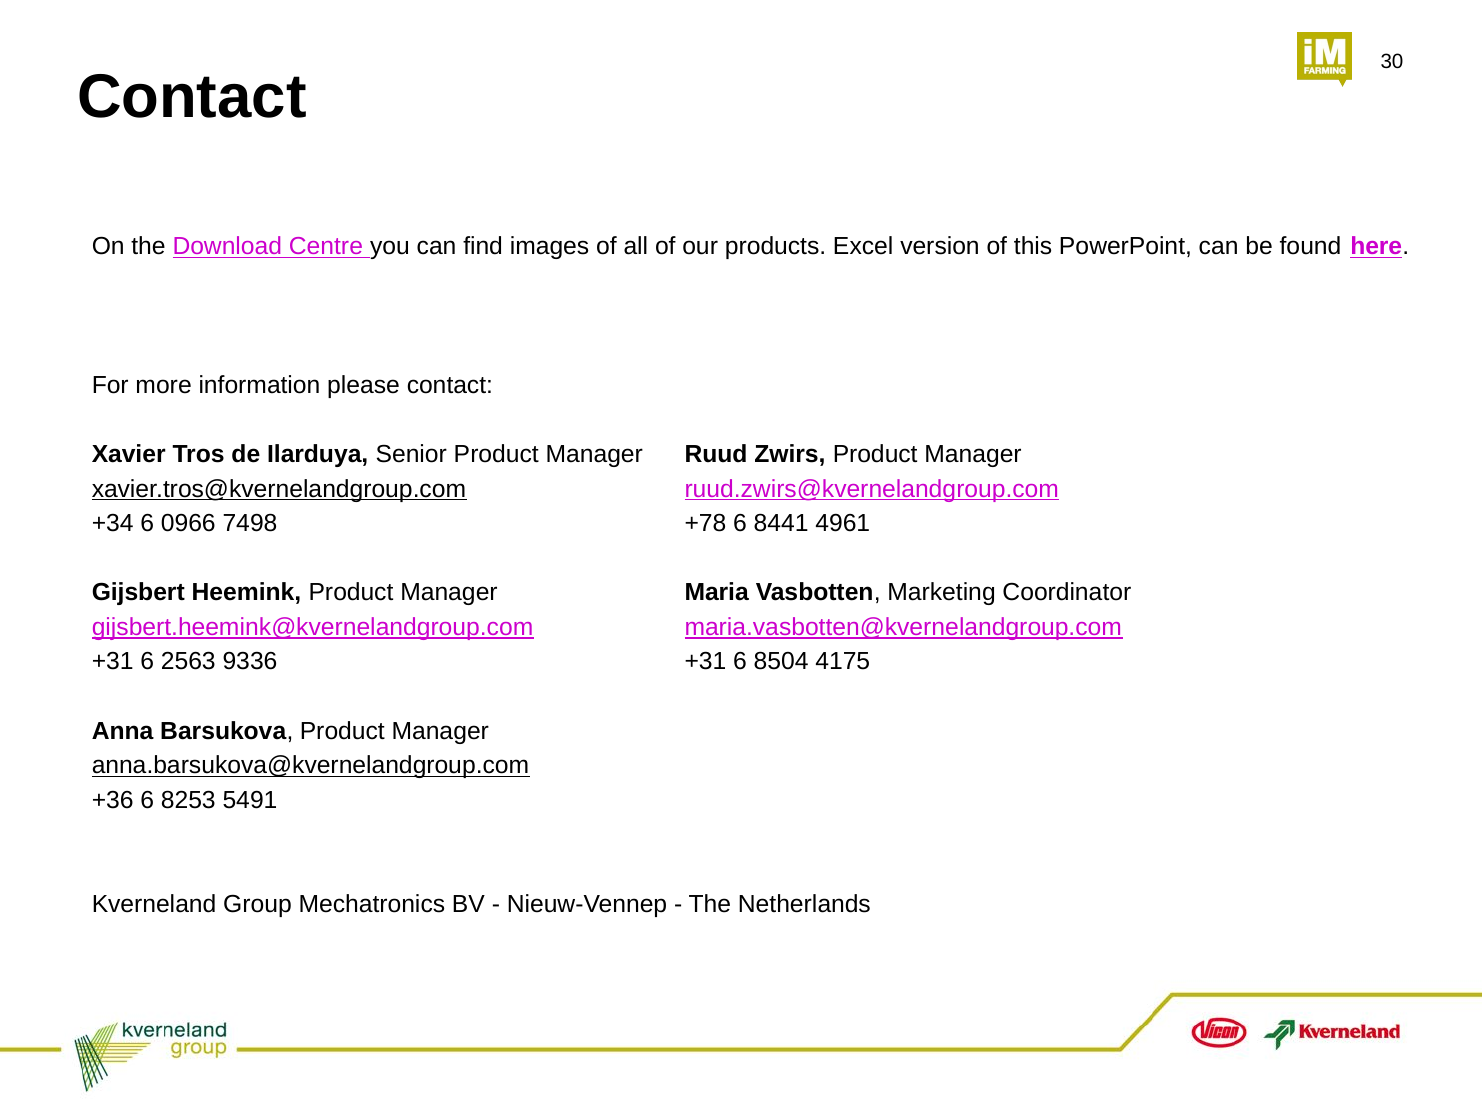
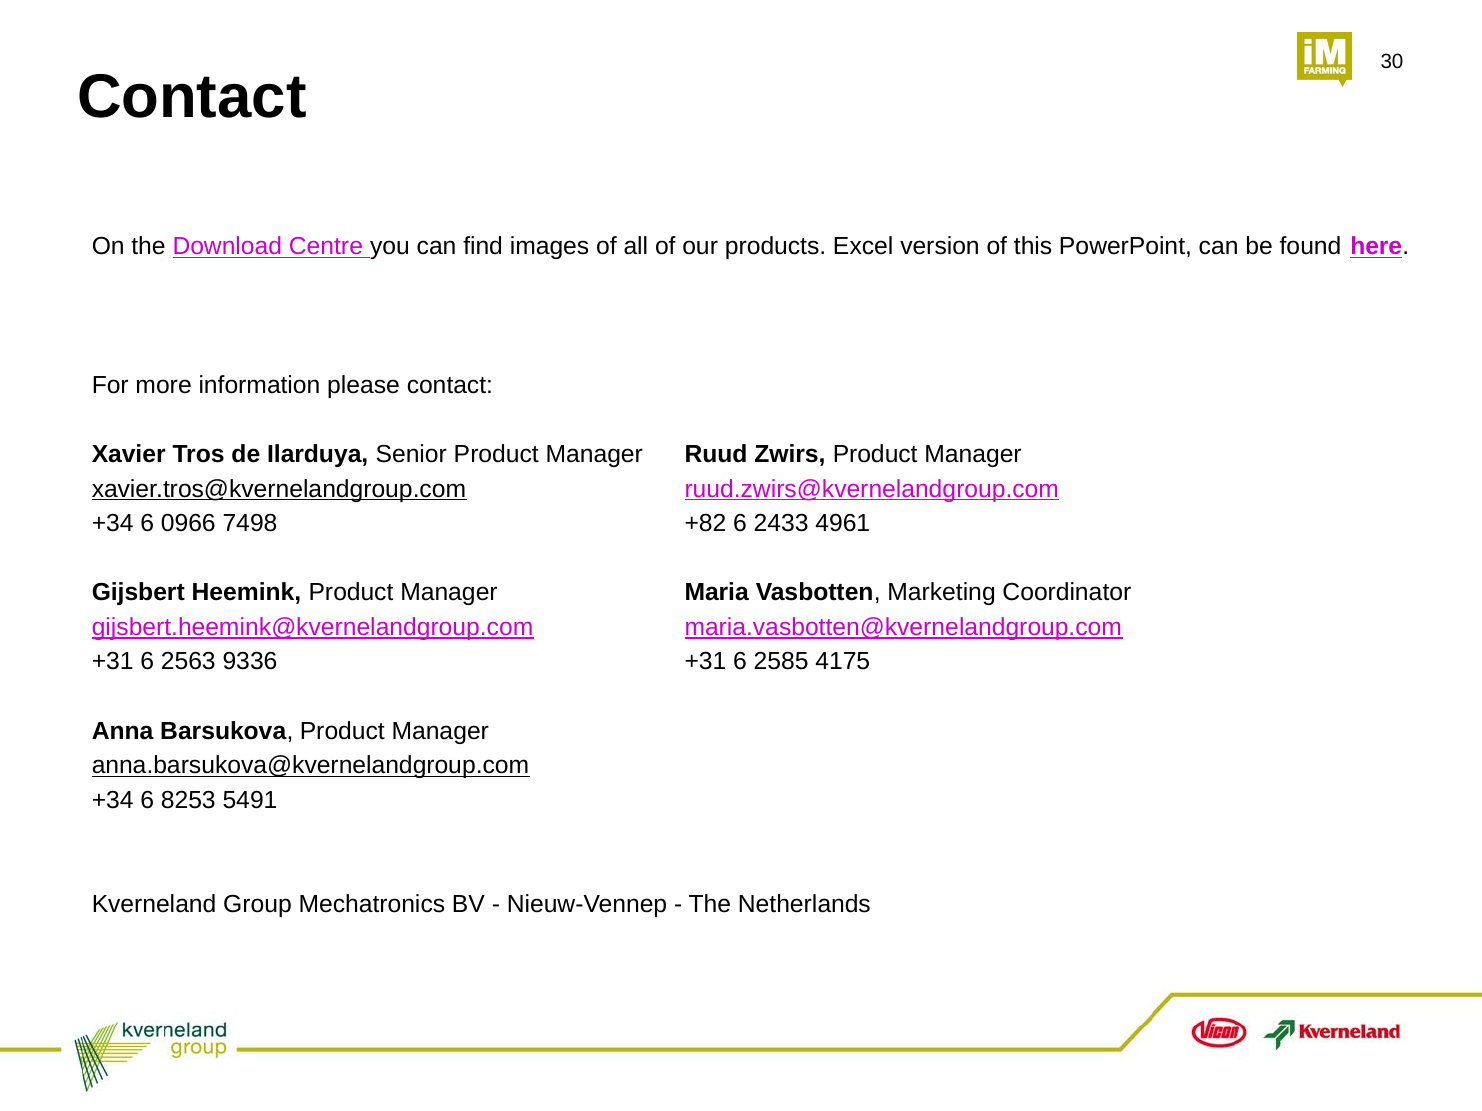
+78: +78 -> +82
8441: 8441 -> 2433
8504: 8504 -> 2585
+36 at (113, 800): +36 -> +34
